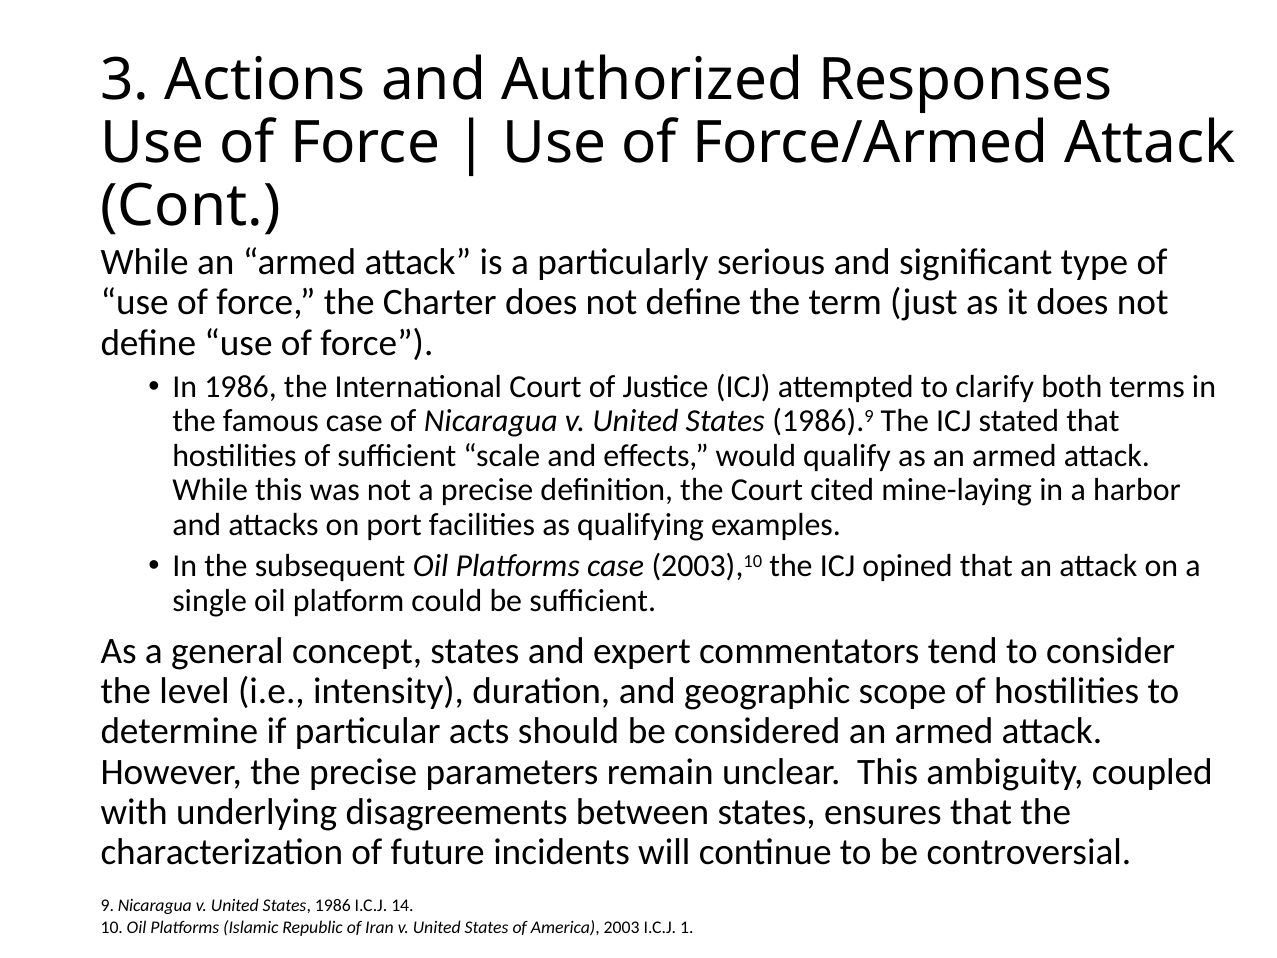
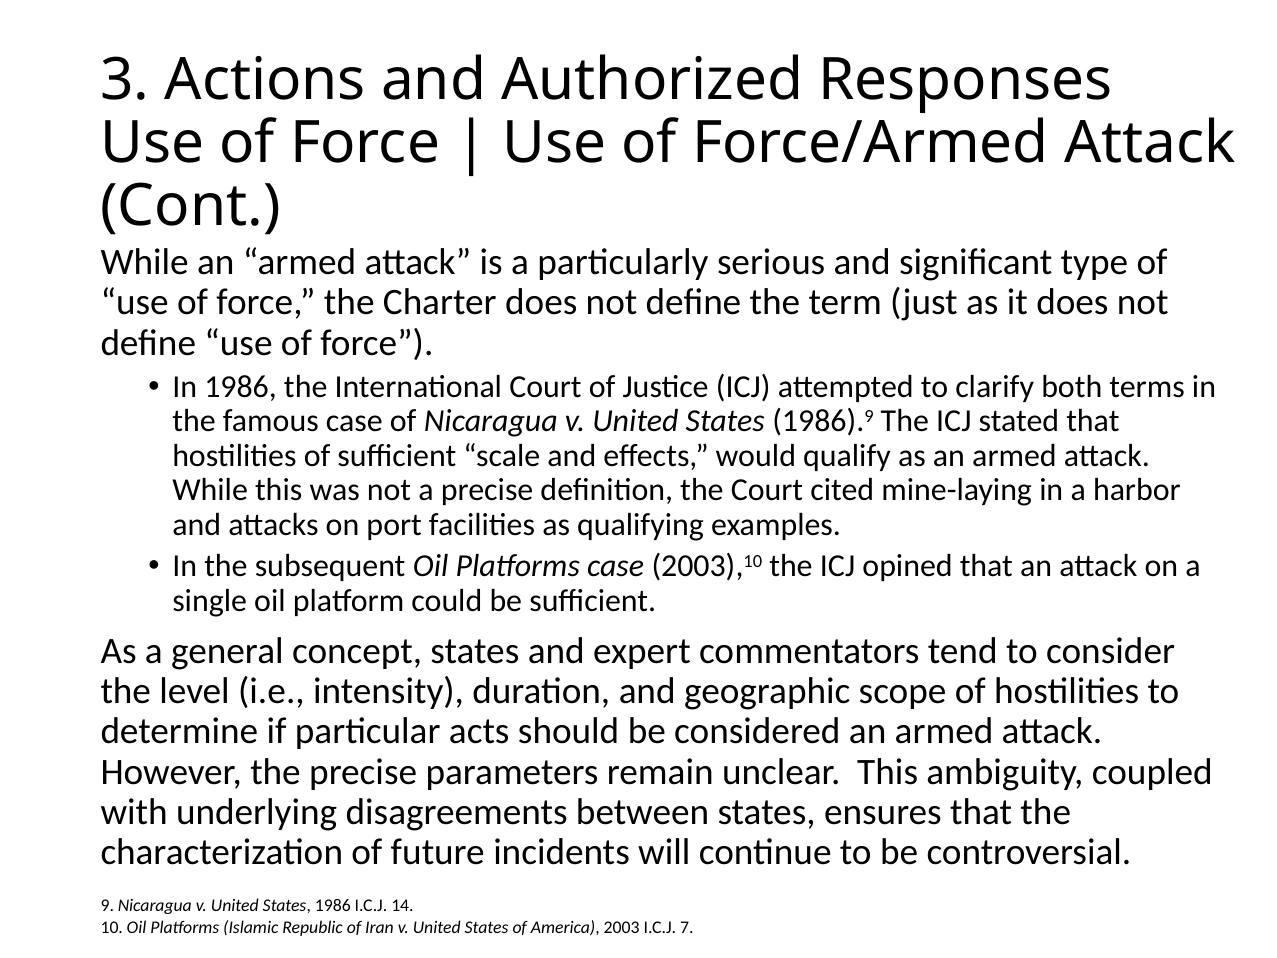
1: 1 -> 7
